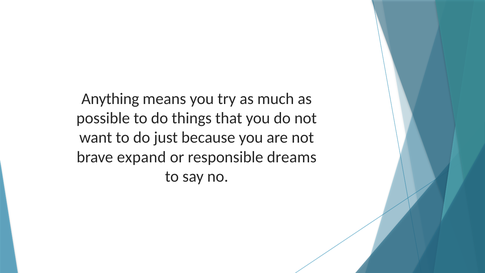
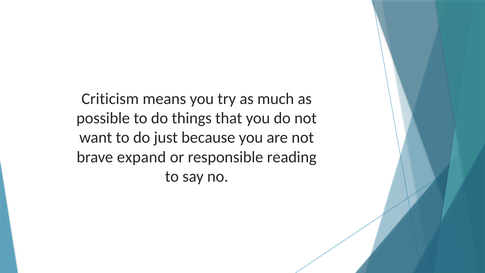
Anything: Anything -> Criticism
dreams: dreams -> reading
